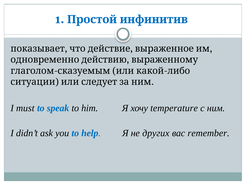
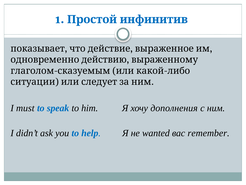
temperature: temperature -> дополнения
других: других -> wanted
